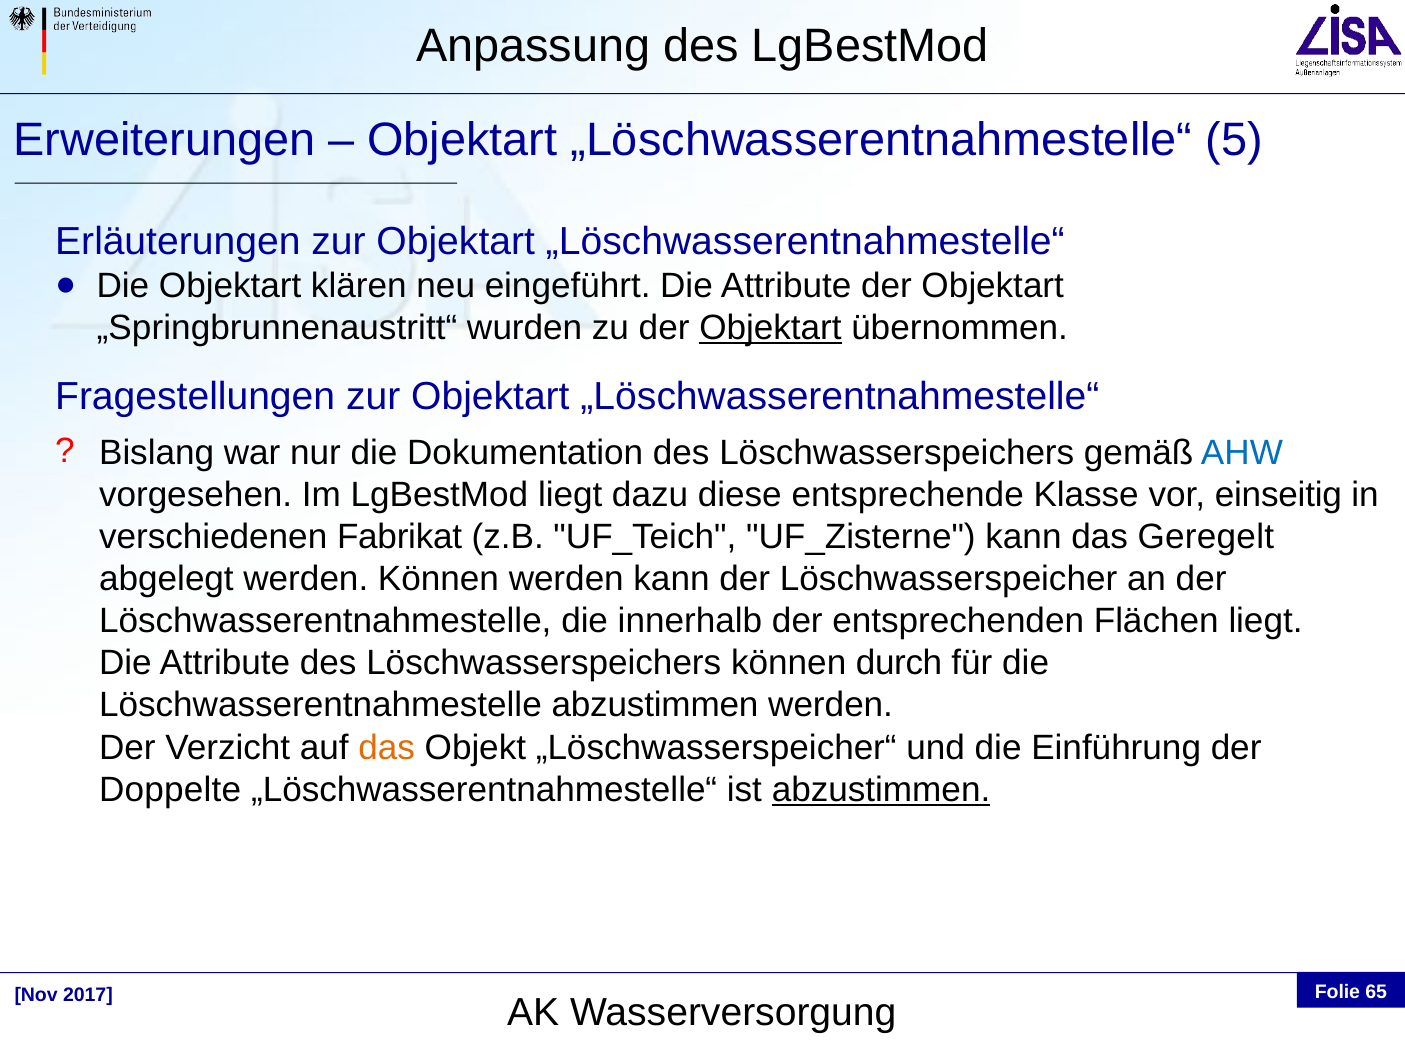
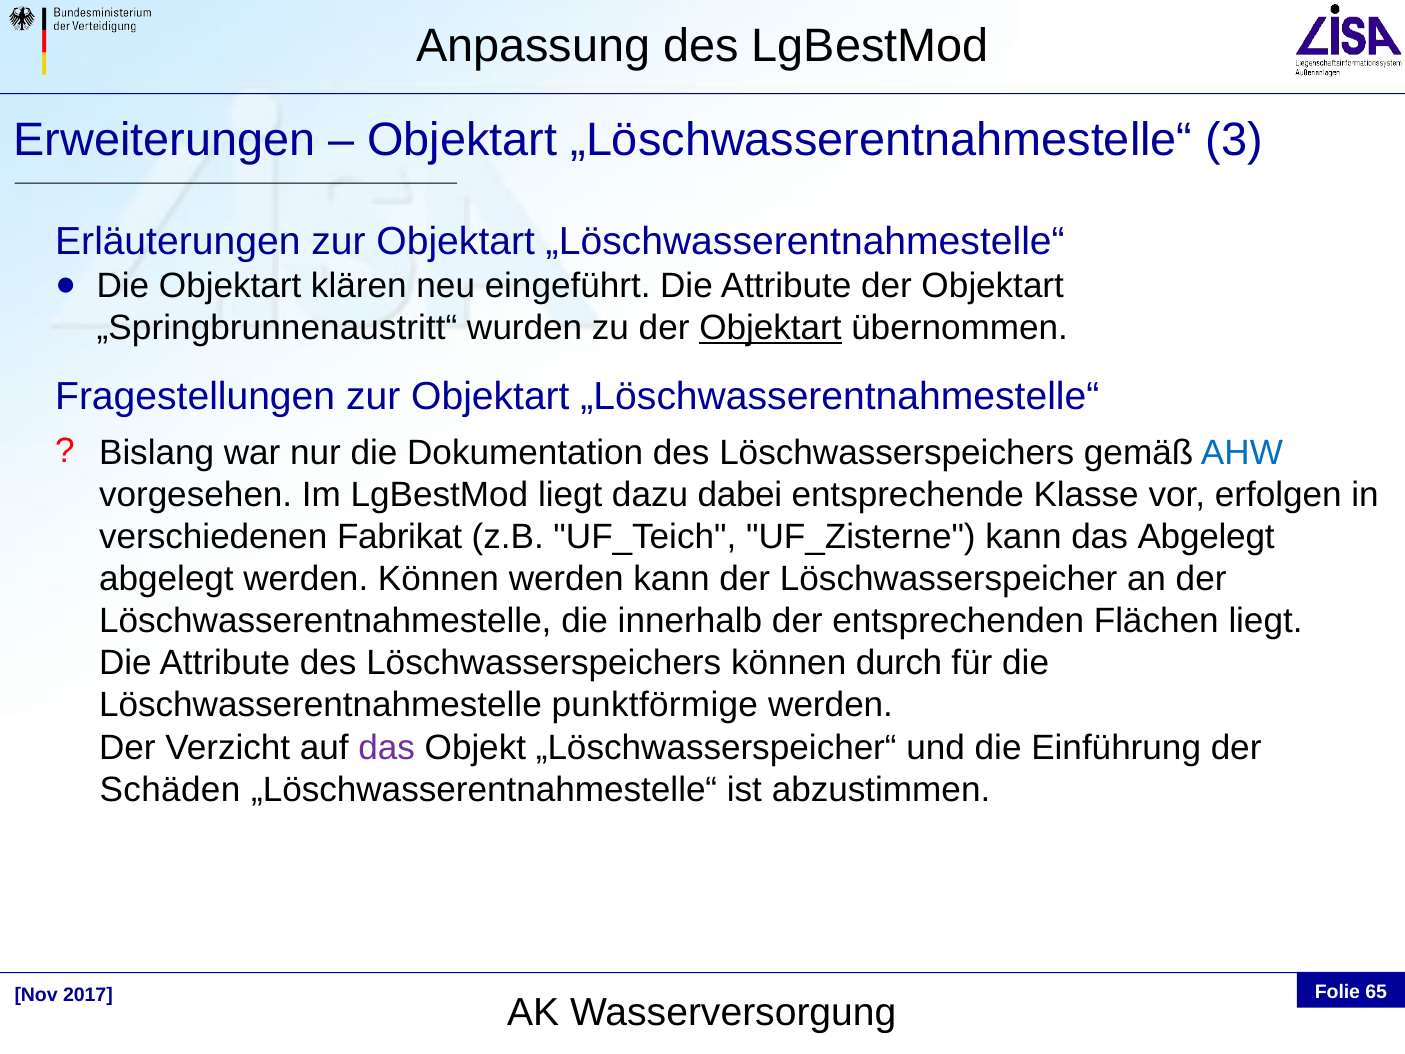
5: 5 -> 3
diese: diese -> dabei
einseitig: einseitig -> erfolgen
das Geregelt: Geregelt -> Abgelegt
Löschwasserentnahmestelle abzustimmen: abzustimmen -> punktförmige
das at (387, 747) colour: orange -> purple
Doppelte: Doppelte -> Schäden
abzustimmen at (881, 790) underline: present -> none
